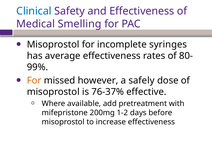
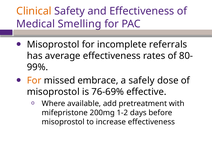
Clinical colour: blue -> orange
syringes: syringes -> referrals
however: however -> embrace
76-37%: 76-37% -> 76-69%
